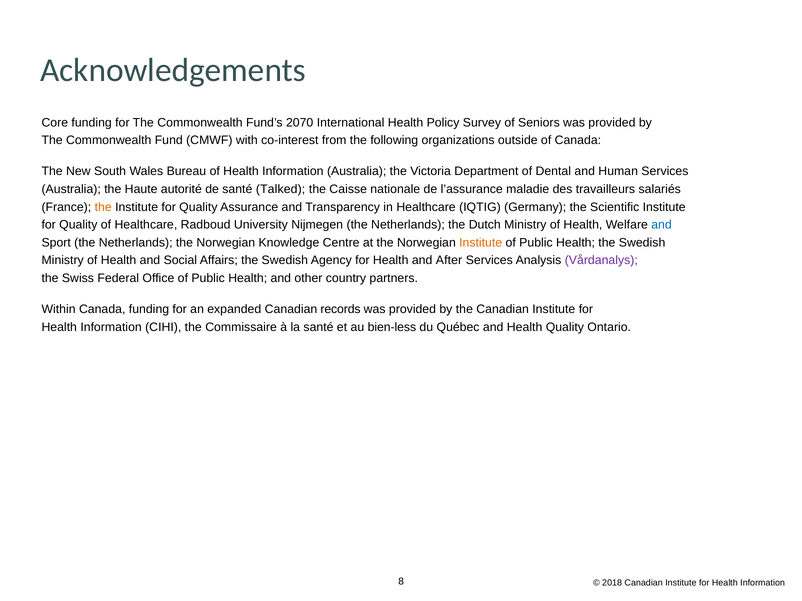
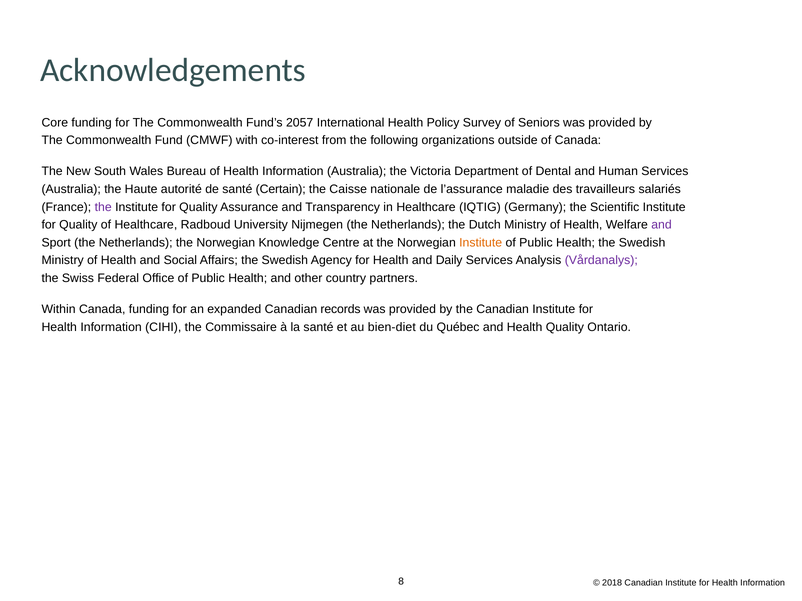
2070: 2070 -> 2057
Talked: Talked -> Certain
the at (103, 207) colour: orange -> purple
and at (662, 225) colour: blue -> purple
After: After -> Daily
bien-less: bien-less -> bien-diet
